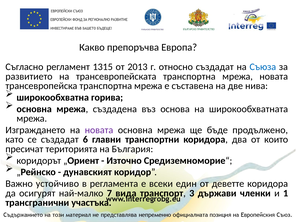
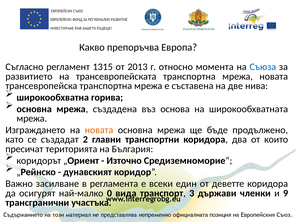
относно създадат: създадат -> момента
новата at (99, 130) colour: purple -> orange
6: 6 -> 2
устойчиво: устойчиво -> засилване
7: 7 -> 0
1: 1 -> 9
